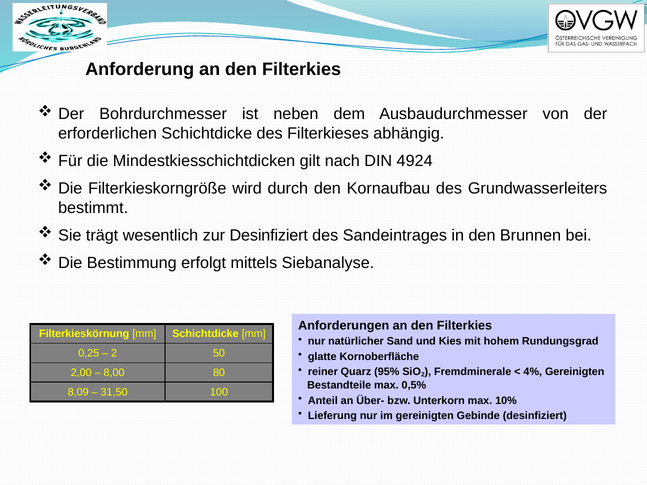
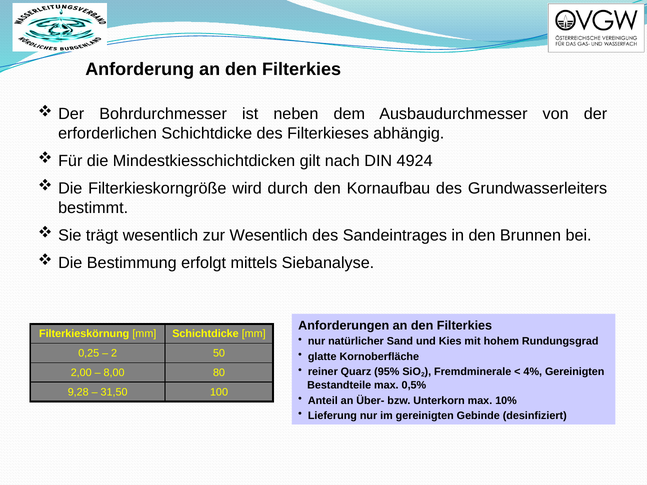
zur Desinfiziert: Desinfiziert -> Wesentlich
8,09: 8,09 -> 9,28
